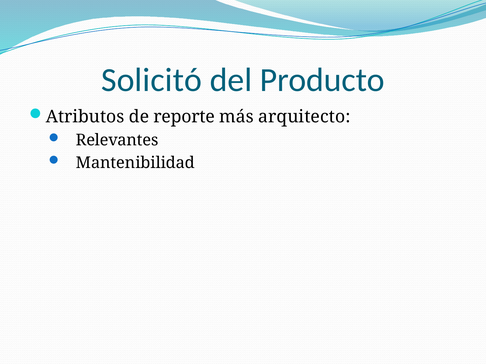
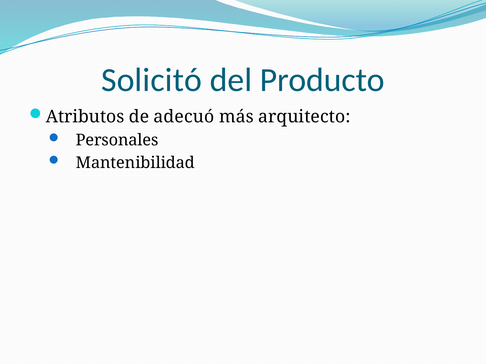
reporte: reporte -> adecuó
Relevantes: Relevantes -> Personales
